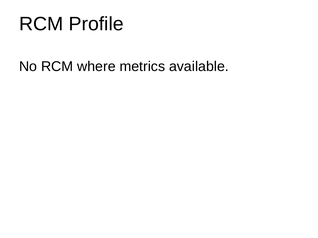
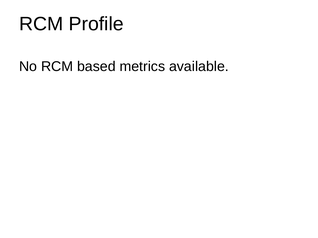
where: where -> based
